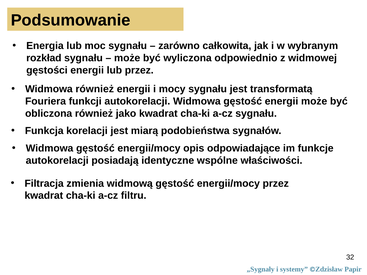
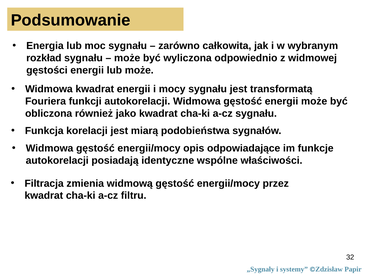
lub przez: przez -> może
Widmowa również: również -> kwadrat
